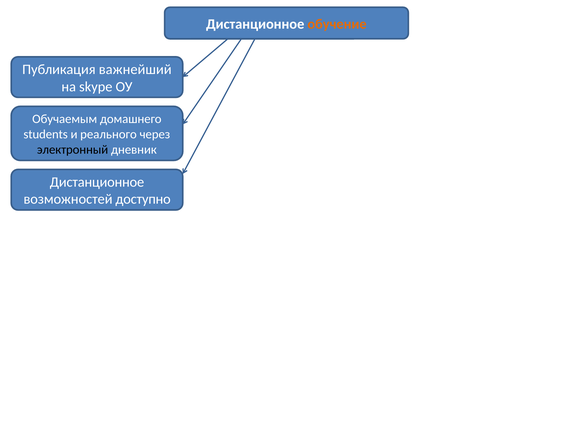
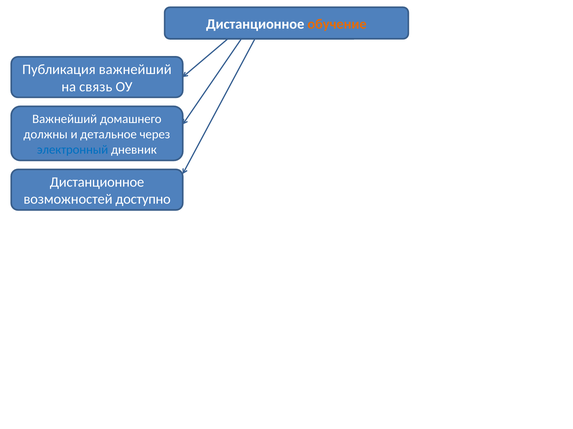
skype: skype -> связь
Обучаемым at (65, 119): Обучаемым -> Важнейший
students: students -> должны
реального: реального -> детальное
электронный colour: black -> blue
